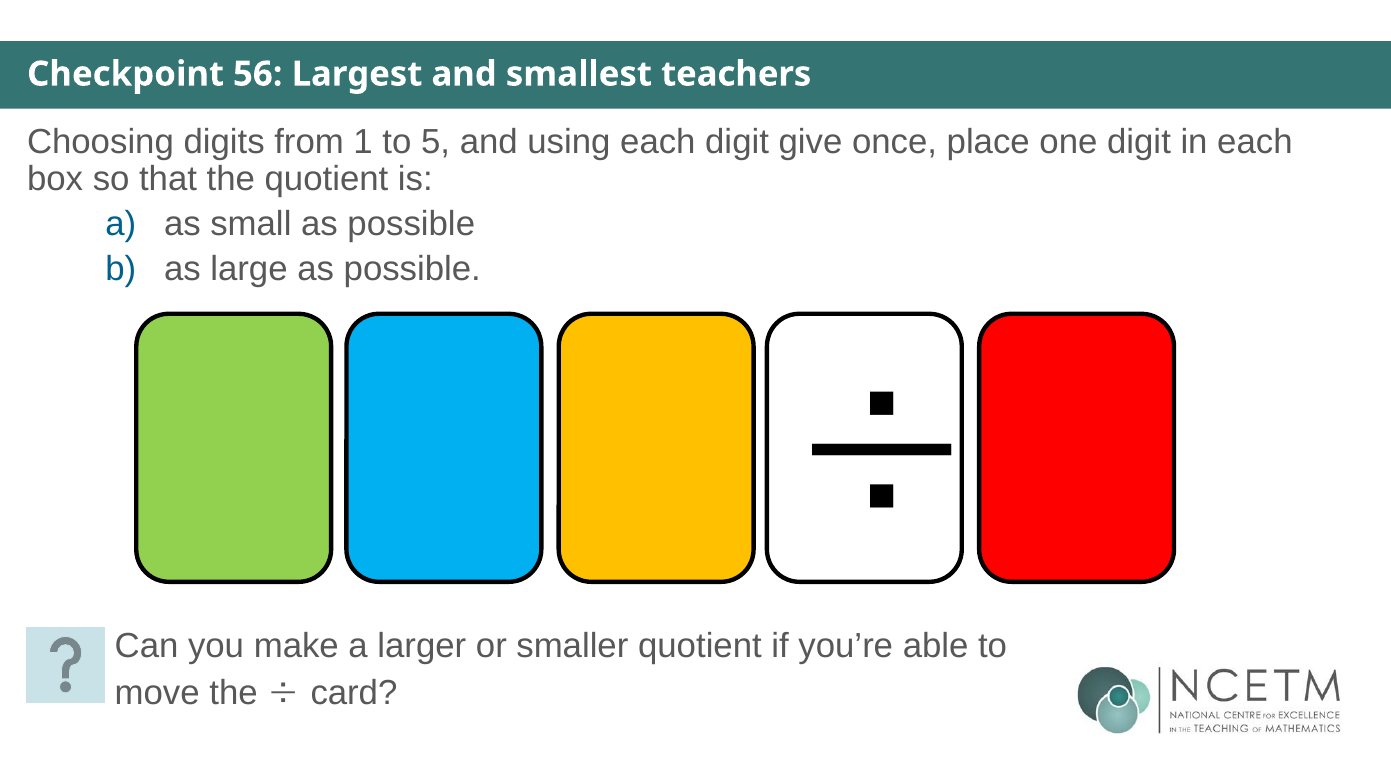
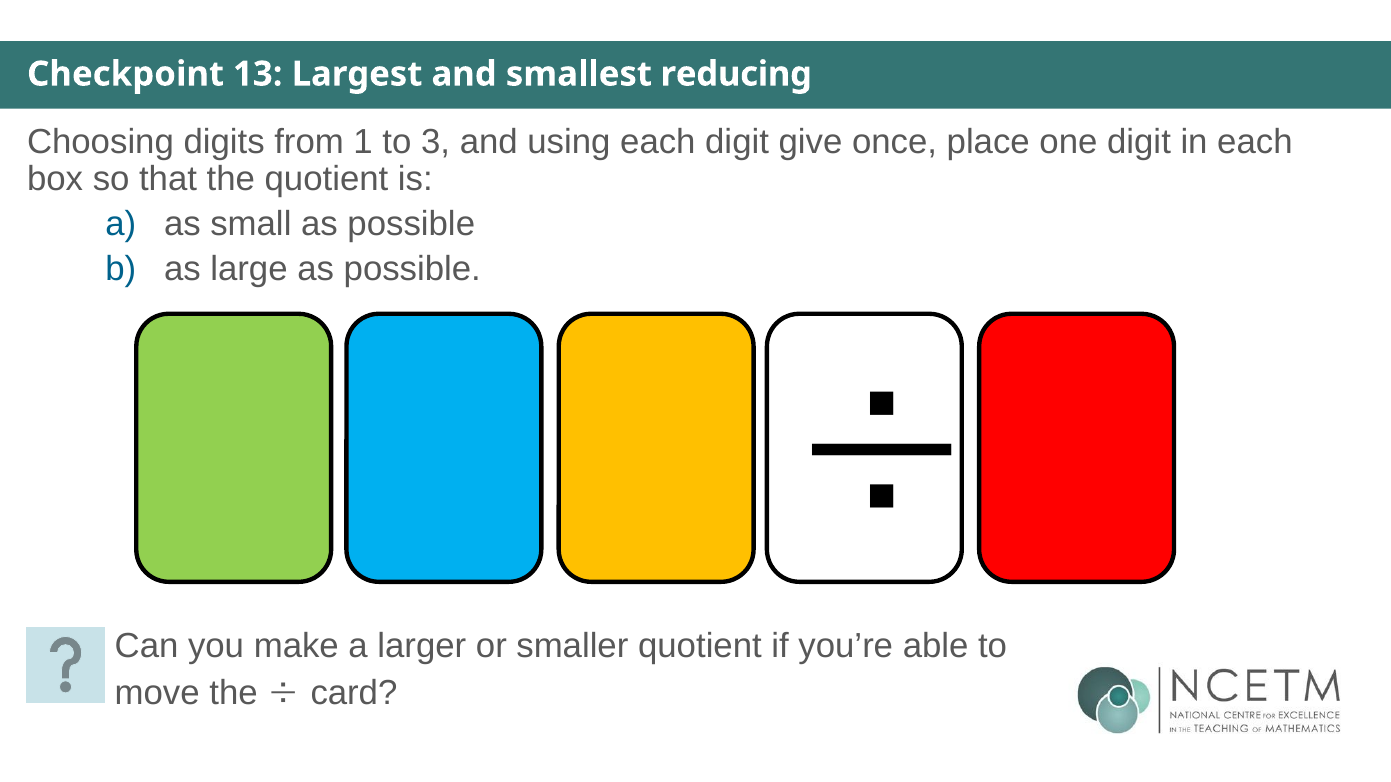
56: 56 -> 13
teachers: teachers -> reducing
5: 5 -> 3
